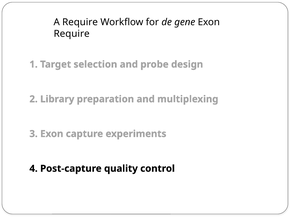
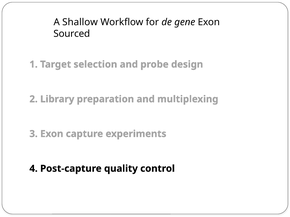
A Require: Require -> Shallow
Require at (72, 34): Require -> Sourced
